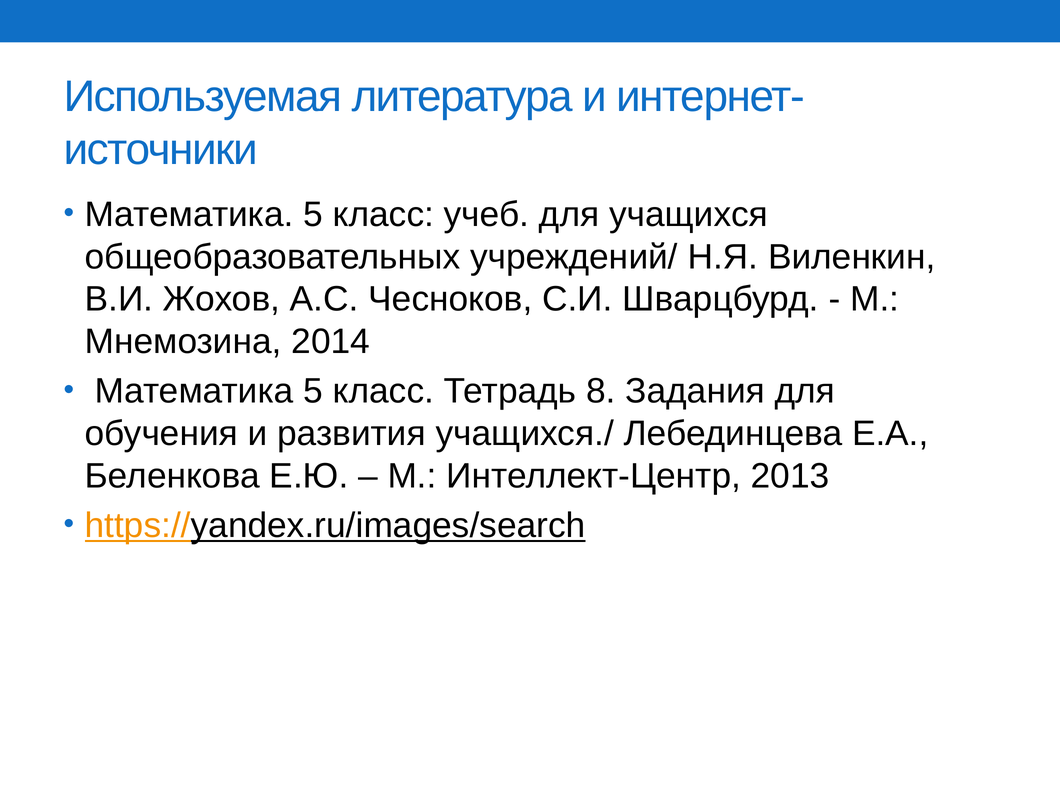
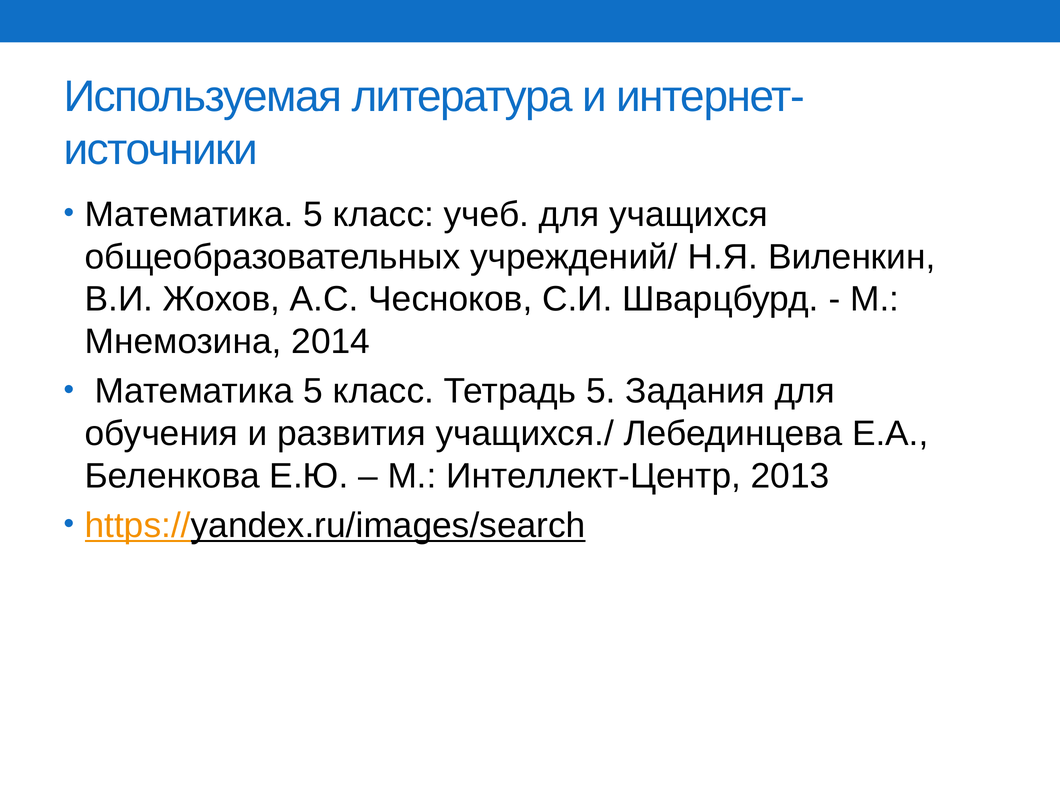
Тетрадь 8: 8 -> 5
